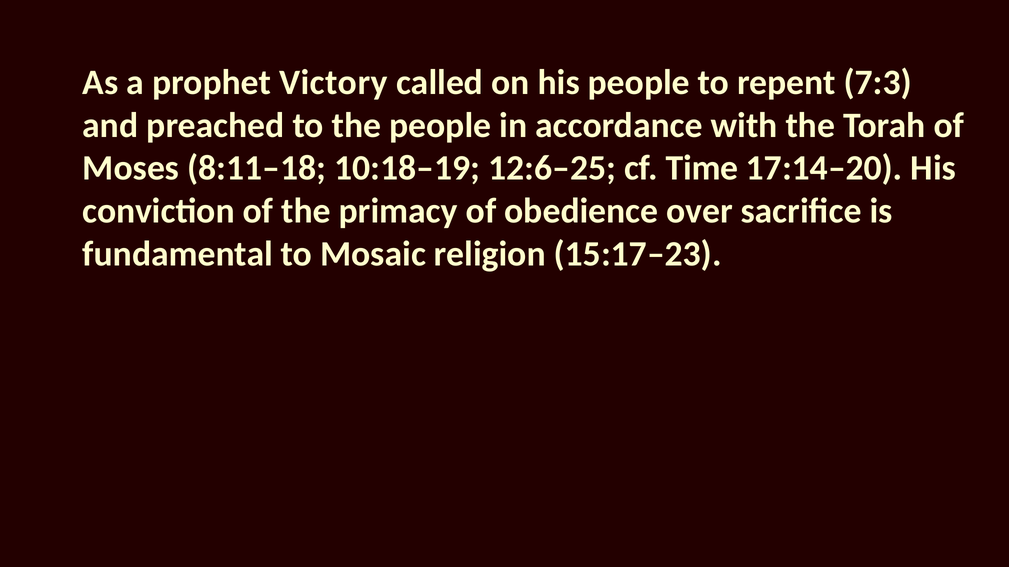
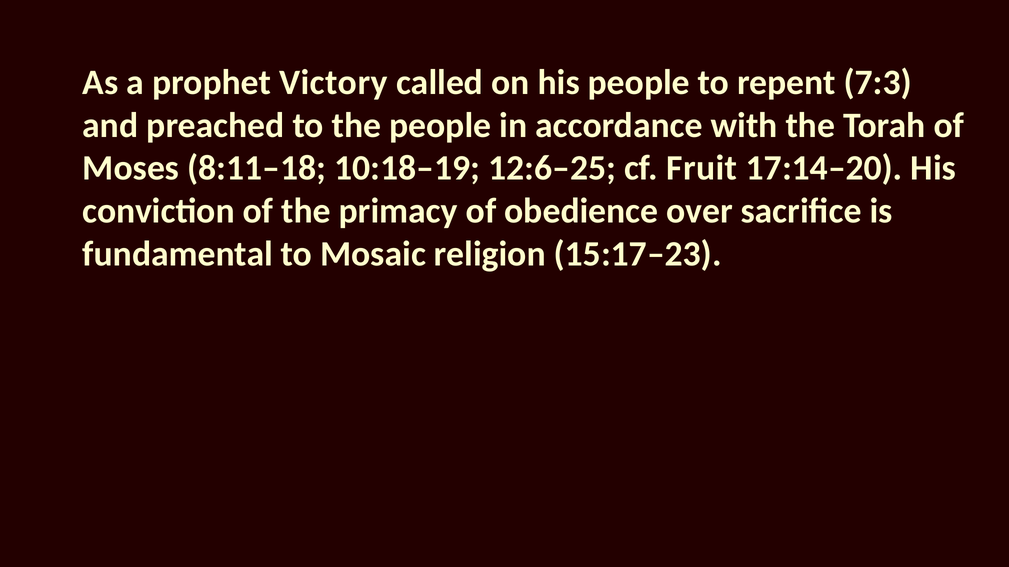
Time: Time -> Fruit
